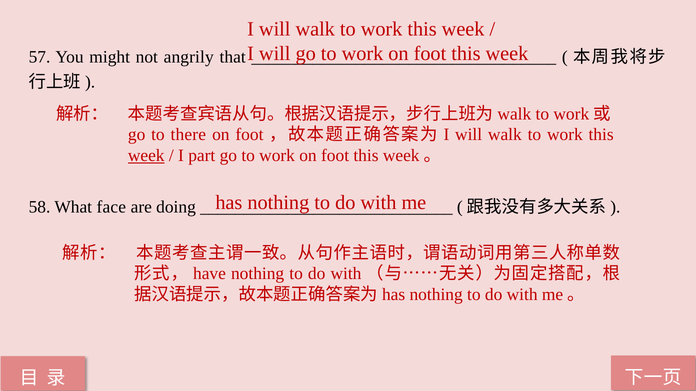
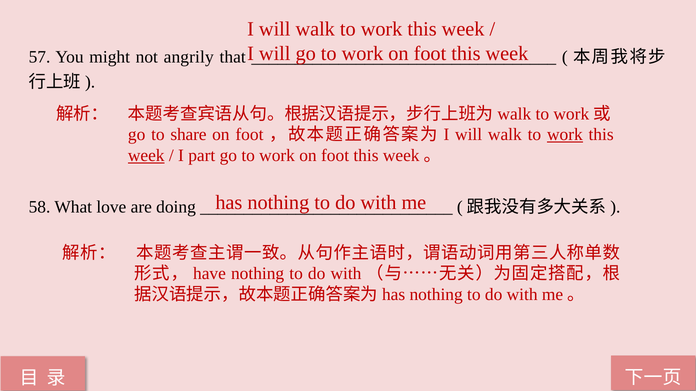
there: there -> share
work at (565, 135) underline: none -> present
face: face -> love
